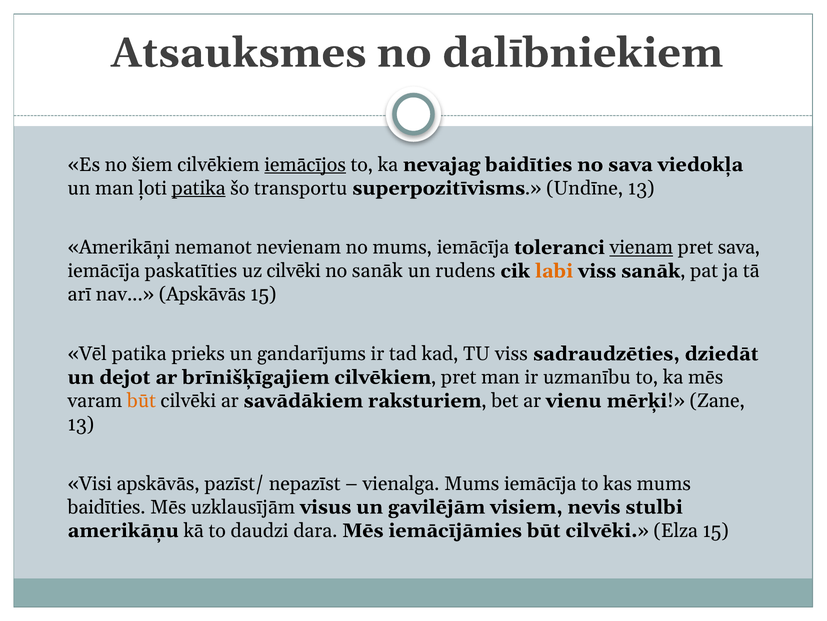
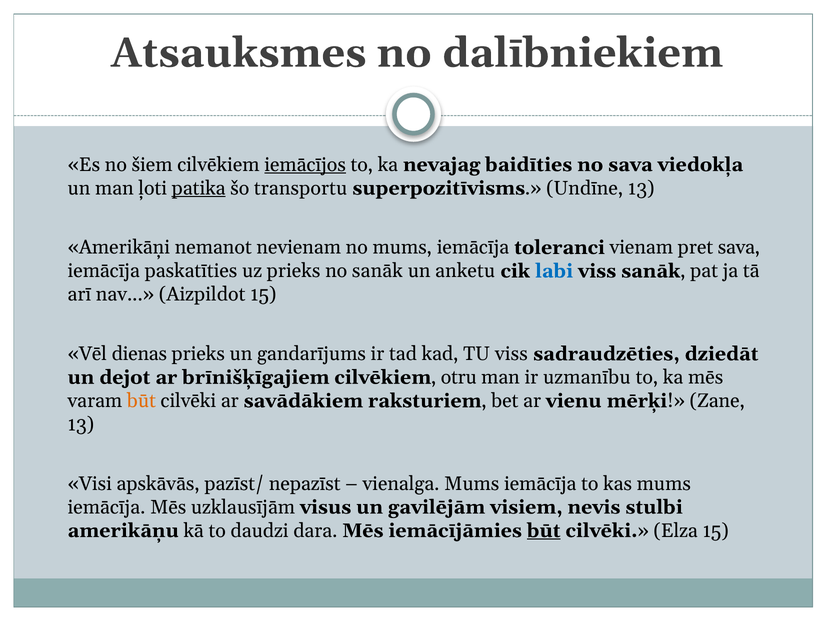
vienam underline: present -> none
uz cilvēki: cilvēki -> prieks
rudens: rudens -> anketu
labi colour: orange -> blue
nav Apskāvās: Apskāvās -> Aizpildot
Vēl patika: patika -> dienas
cilvēkiem pret: pret -> otru
baidīties at (107, 507): baidīties -> iemācīja
būt at (544, 530) underline: none -> present
